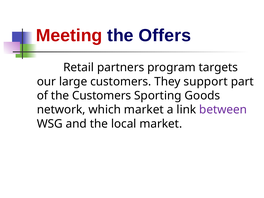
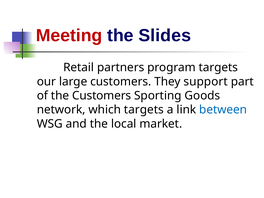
Offers: Offers -> Slides
which market: market -> targets
between colour: purple -> blue
